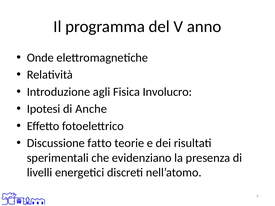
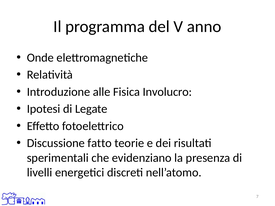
agli: agli -> alle
Anche: Anche -> Legate
